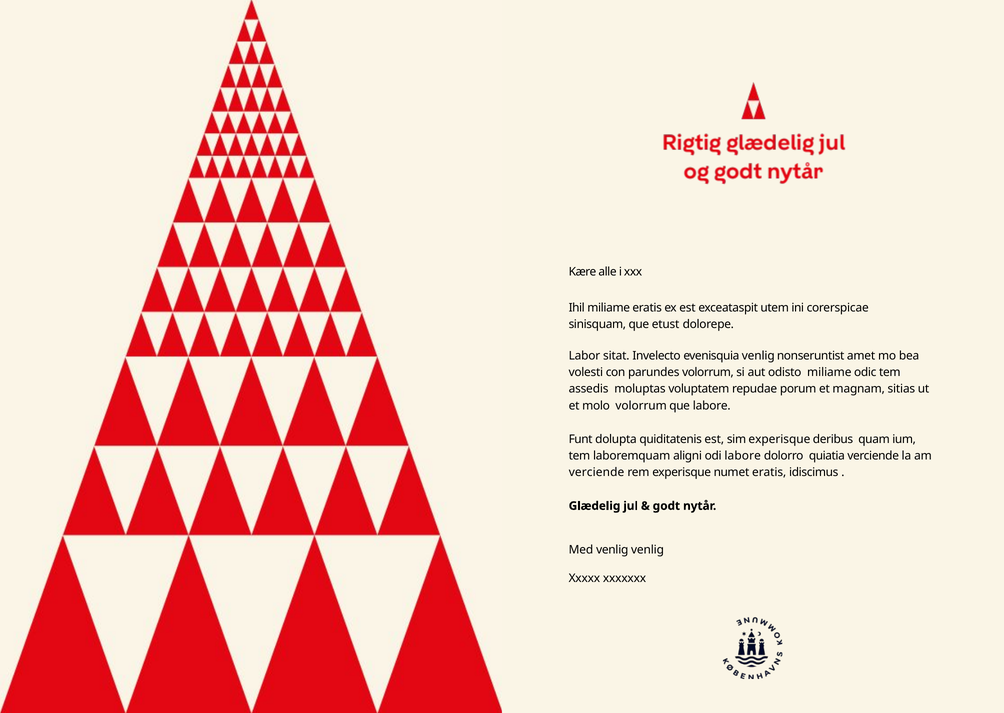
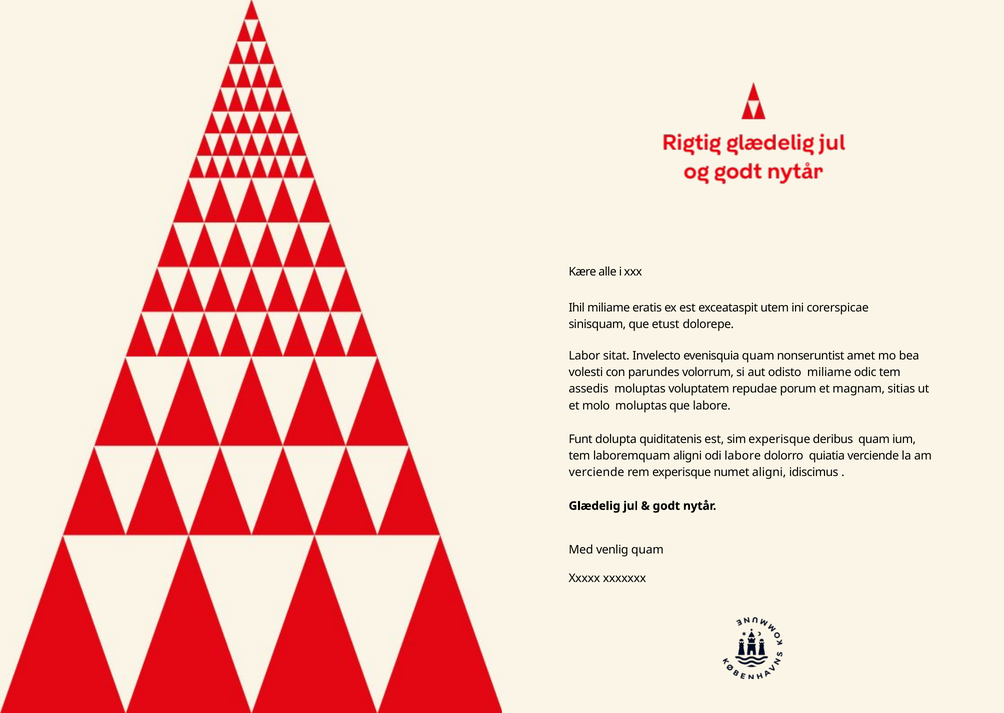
evenisquia venlig: venlig -> quam
molo volorrum: volorrum -> moluptas
numet eratis: eratis -> aligni
venlig venlig: venlig -> quam
